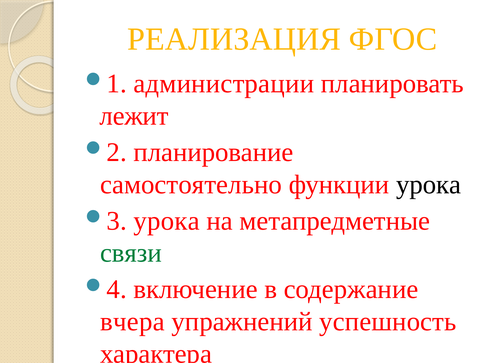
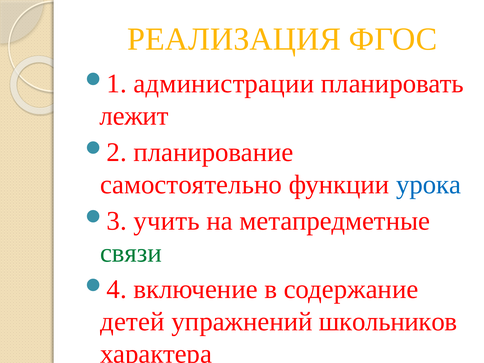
урока at (428, 185) colour: black -> blue
урока at (167, 221): урока -> учить
вчера: вчера -> детей
успешность: успешность -> школьников
